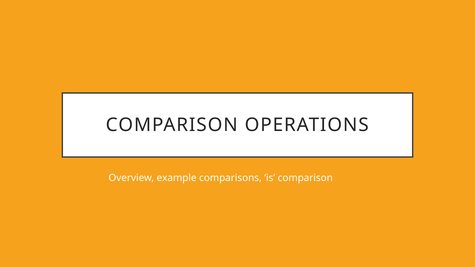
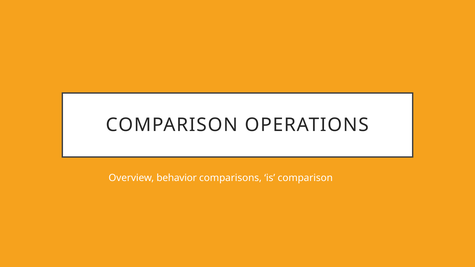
example: example -> behavior
